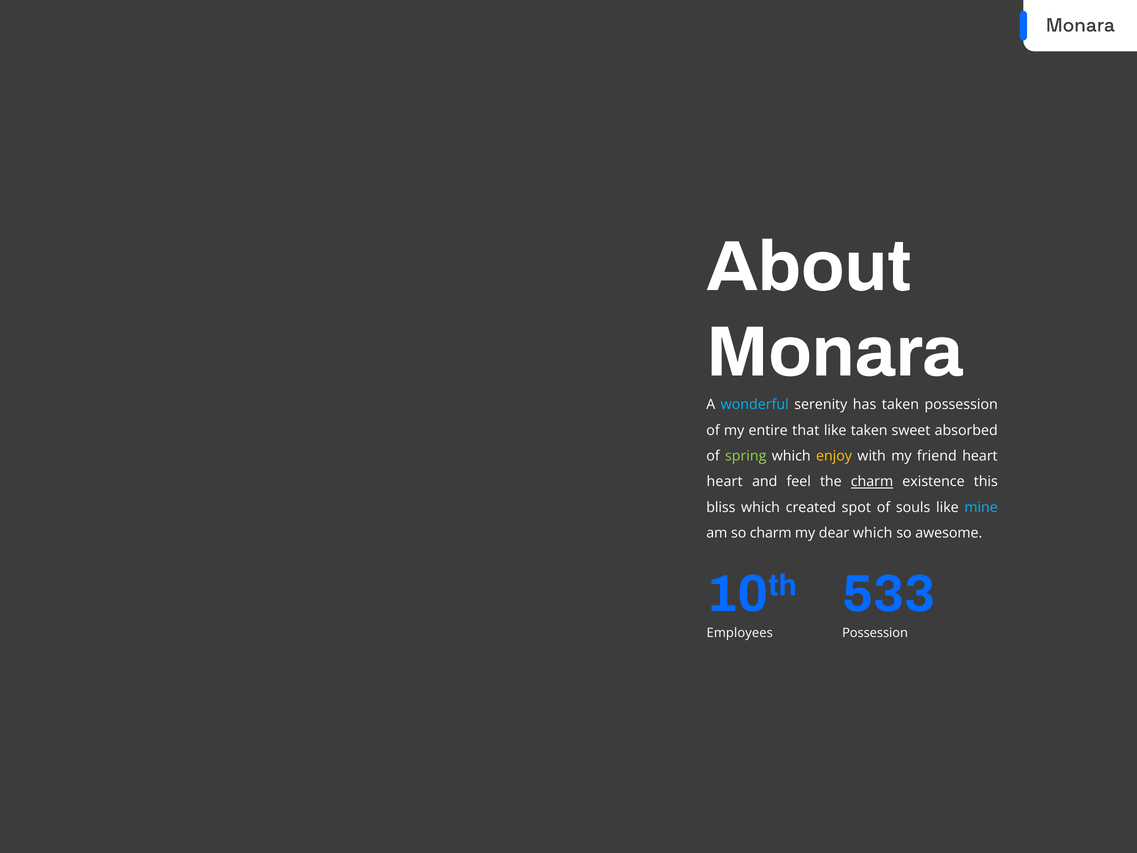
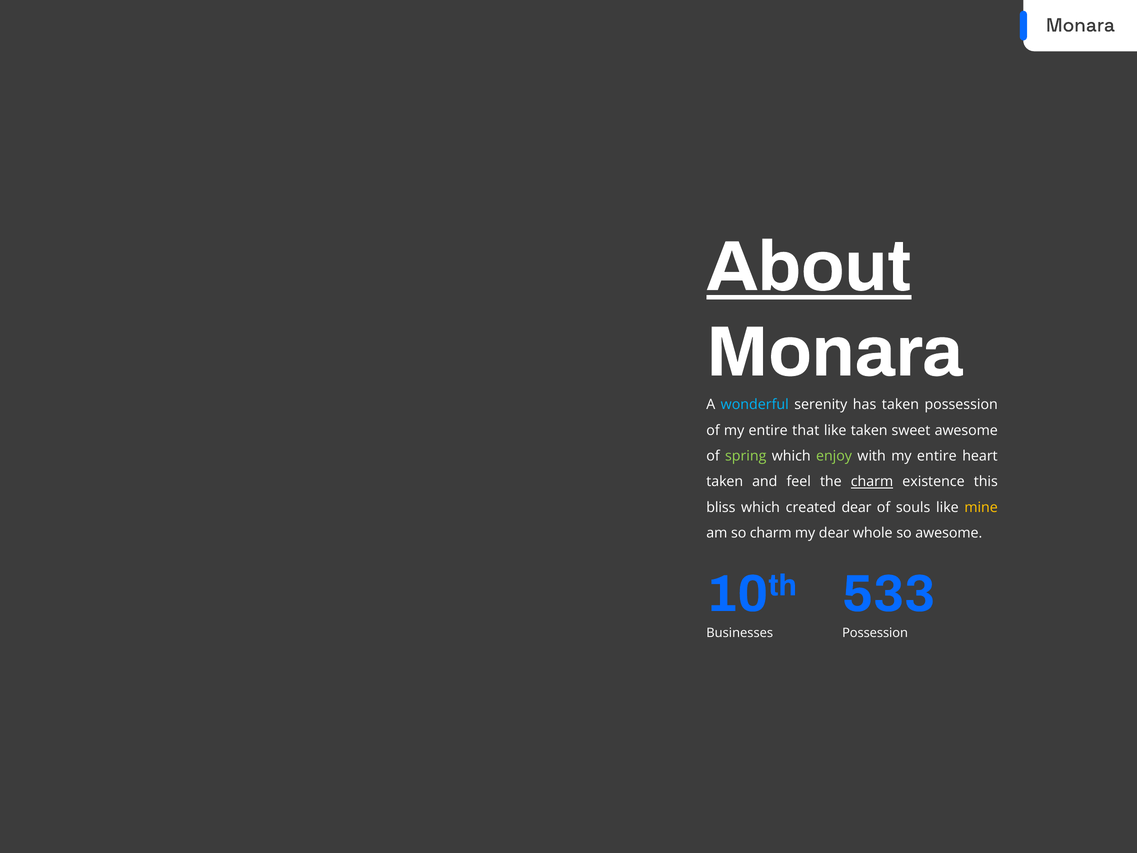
About underline: none -> present
sweet absorbed: absorbed -> awesome
enjoy colour: yellow -> light green
with my friend: friend -> entire
heart at (725, 482): heart -> taken
created spot: spot -> dear
mine colour: light blue -> yellow
dear which: which -> whole
Employees: Employees -> Businesses
